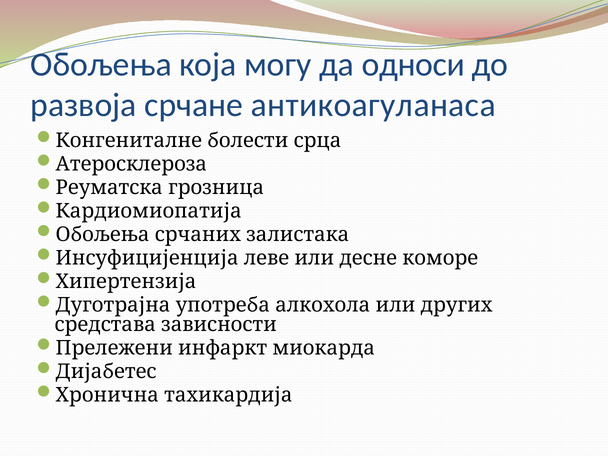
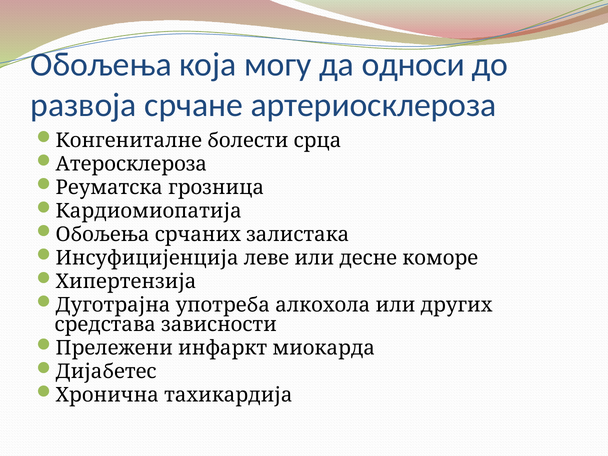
антикоагуланаса: антикоагуланаса -> артериосклероза
